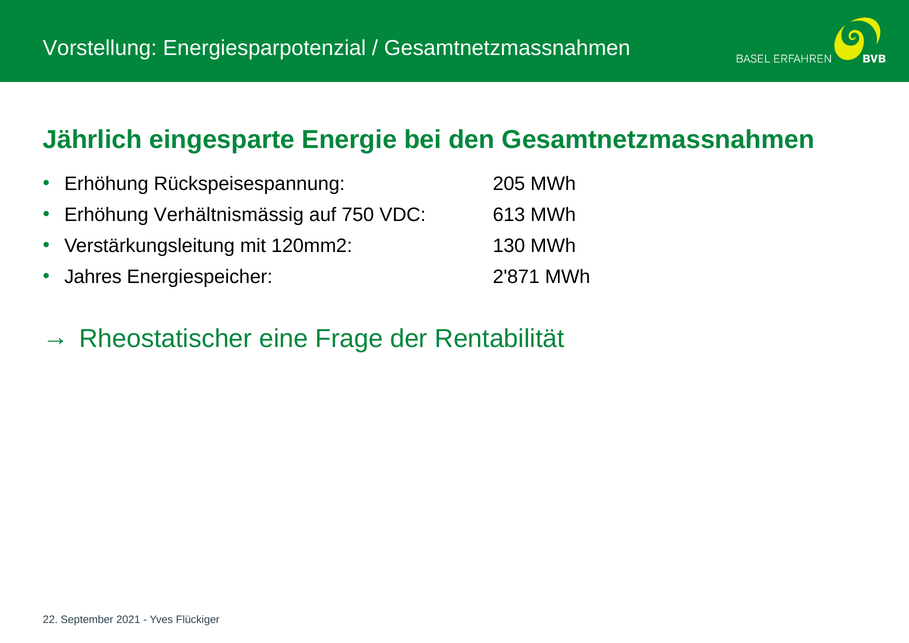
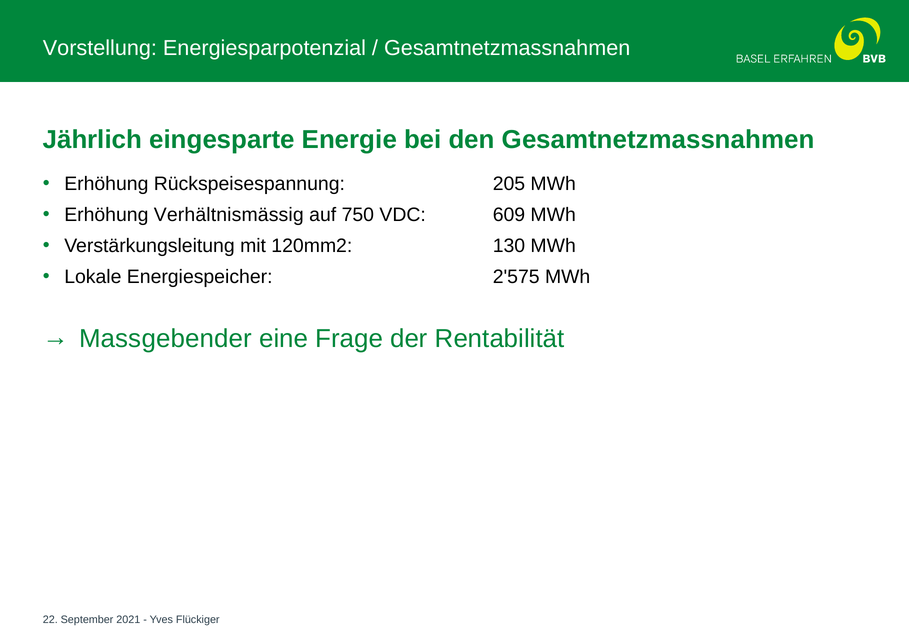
613: 613 -> 609
Jahres: Jahres -> Lokale
2'871: 2'871 -> 2'575
Rheostatischer: Rheostatischer -> Massgebender
